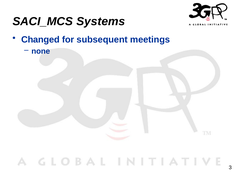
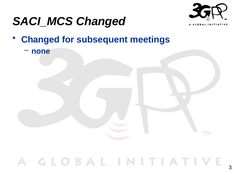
SACI_MCS Systems: Systems -> Changed
